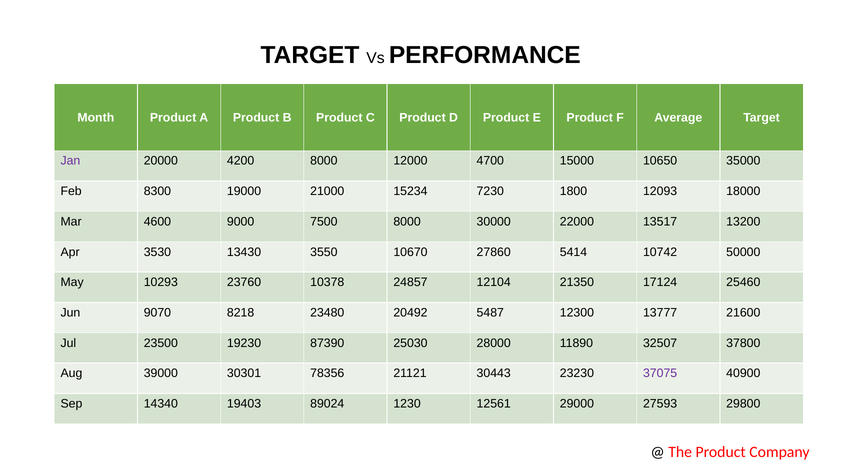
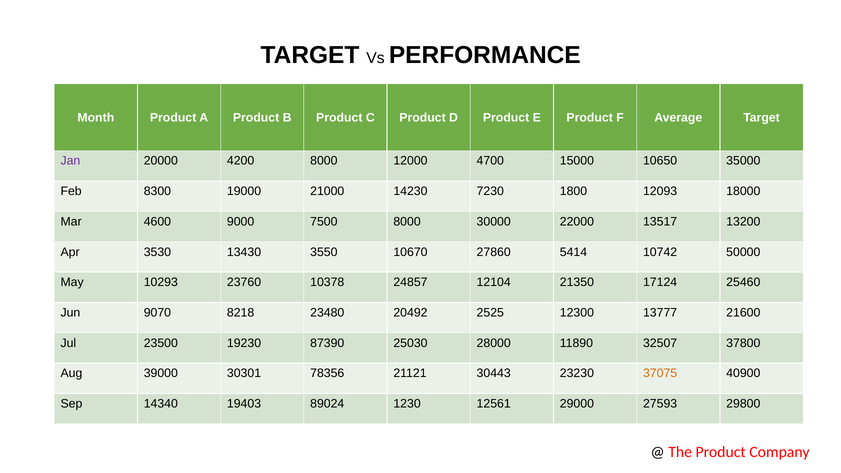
15234: 15234 -> 14230
5487: 5487 -> 2525
37075 colour: purple -> orange
